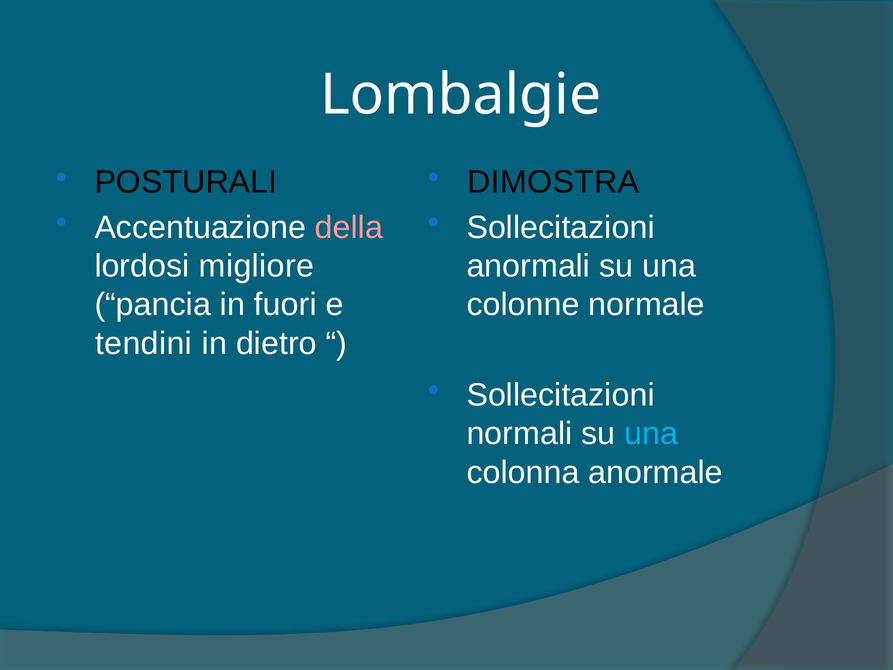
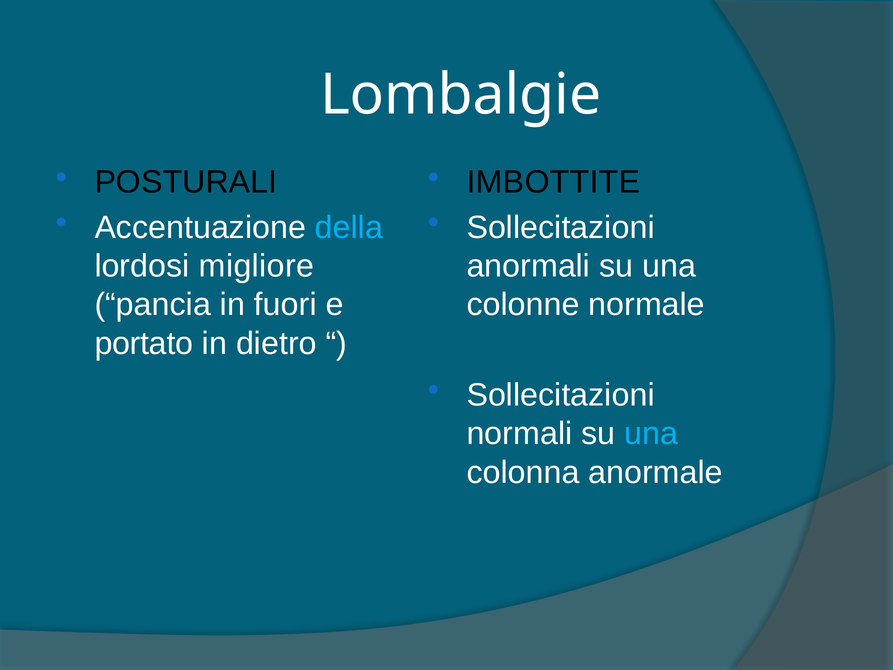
DIMOSTRA: DIMOSTRA -> IMBOTTITE
della colour: pink -> light blue
tendini: tendini -> portato
